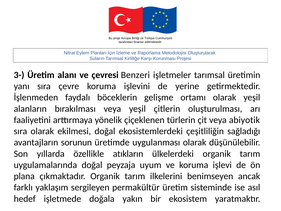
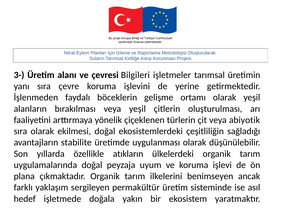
Benzeri: Benzeri -> Bilgileri
sorunun: sorunun -> stabilite
